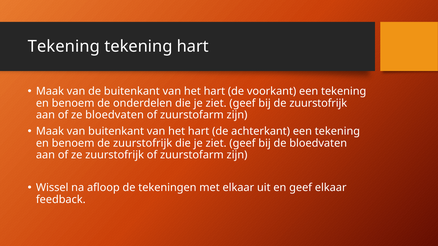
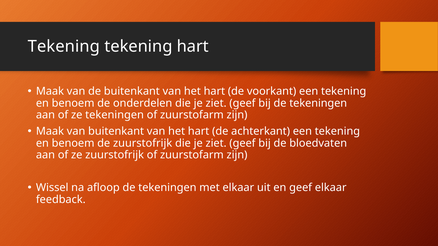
bij de zuurstofrijk: zuurstofrijk -> tekeningen
ze bloedvaten: bloedvaten -> tekeningen
